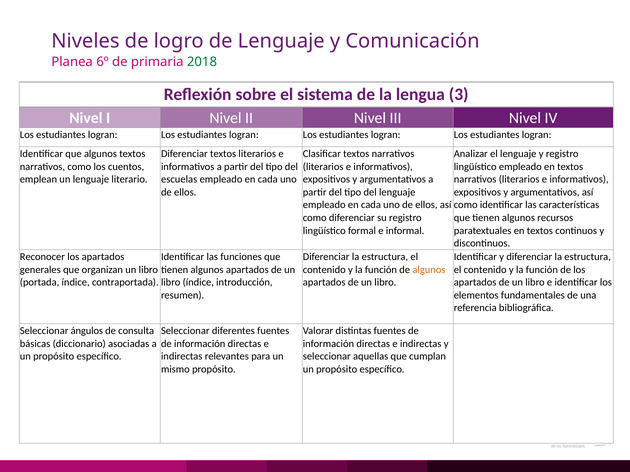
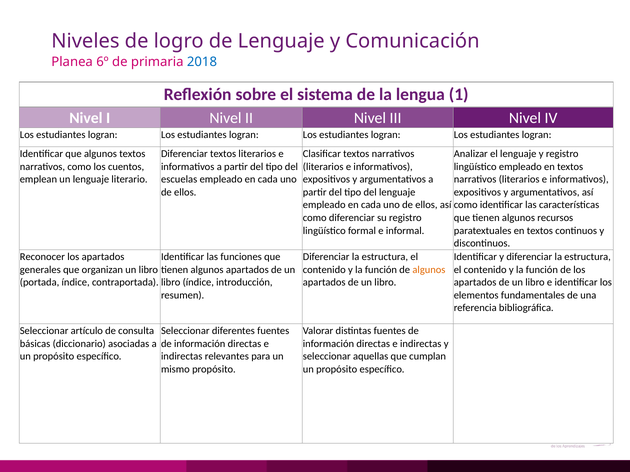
2018 colour: green -> blue
3: 3 -> 1
ángulos: ángulos -> artículo
